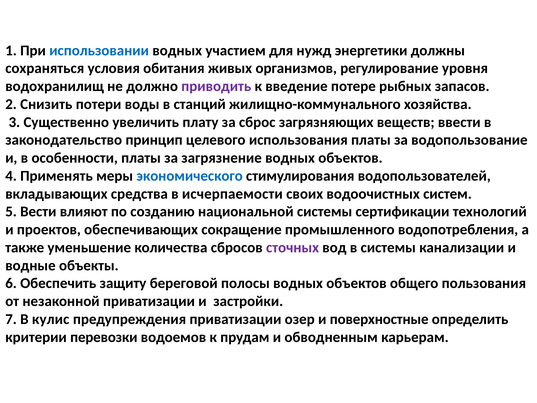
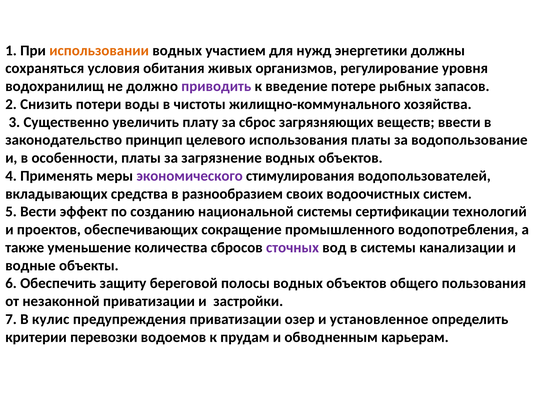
использовании colour: blue -> orange
станций: станций -> чистоты
экономического colour: blue -> purple
исчерпаемости: исчерпаемости -> разнообразием
влияют: влияют -> эффект
поверхностные: поверхностные -> установленное
